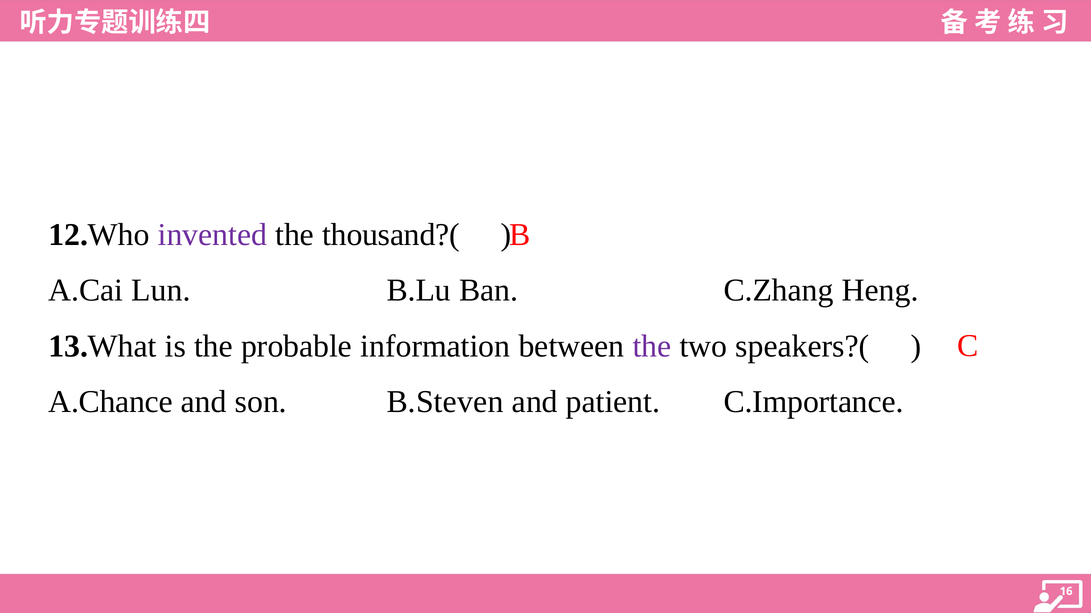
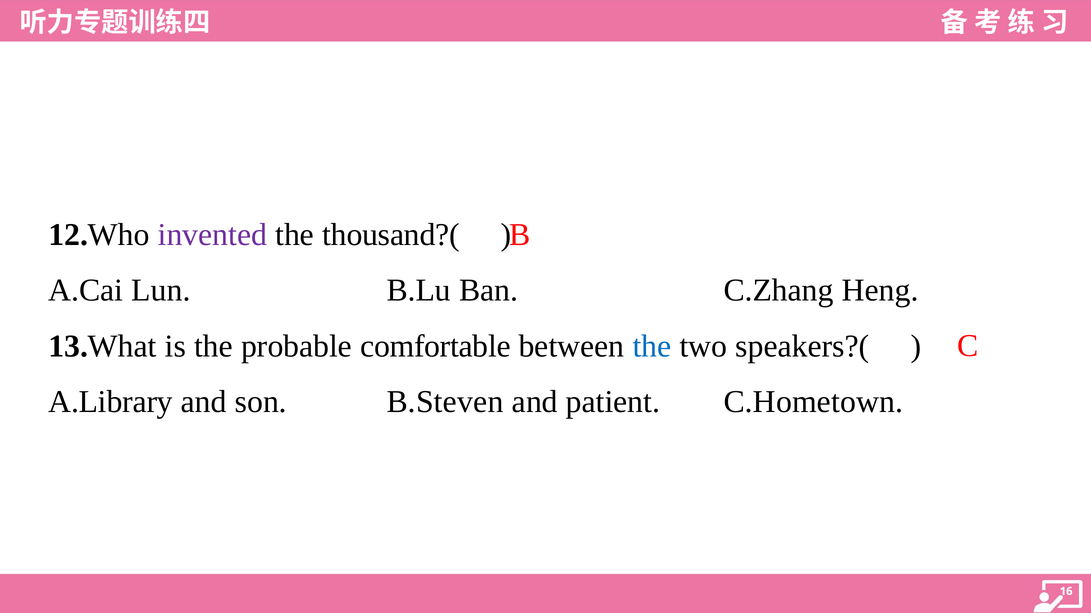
information: information -> comfortable
the at (652, 346) colour: purple -> blue
A.Chance: A.Chance -> A.Library
C.Importance: C.Importance -> C.Hometown
